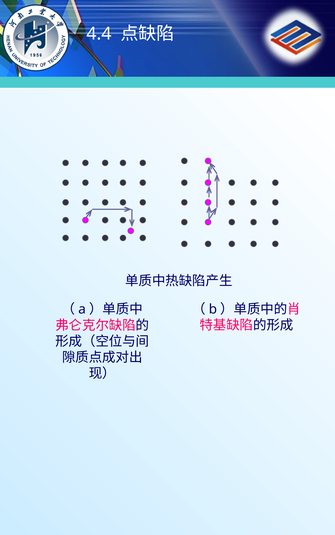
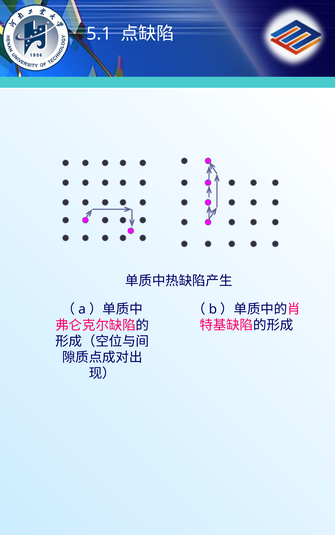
4.4: 4.4 -> 5.1
